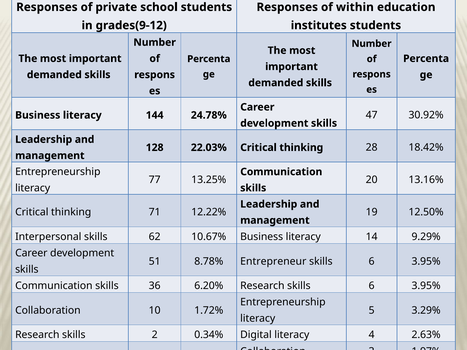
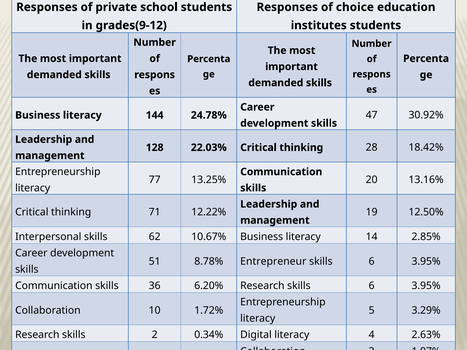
within: within -> choice
9.29%: 9.29% -> 2.85%
